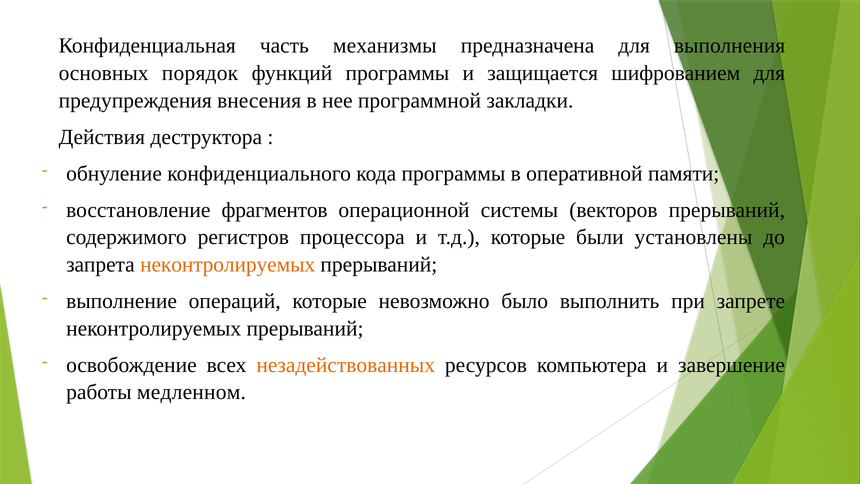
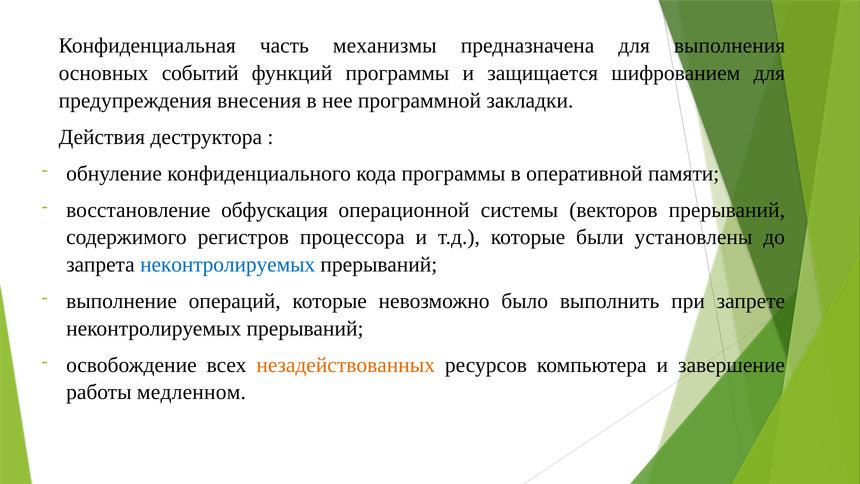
порядок: порядок -> событий
фрагментов: фрагментов -> обфускация
неконтролируемых at (228, 264) colour: orange -> blue
